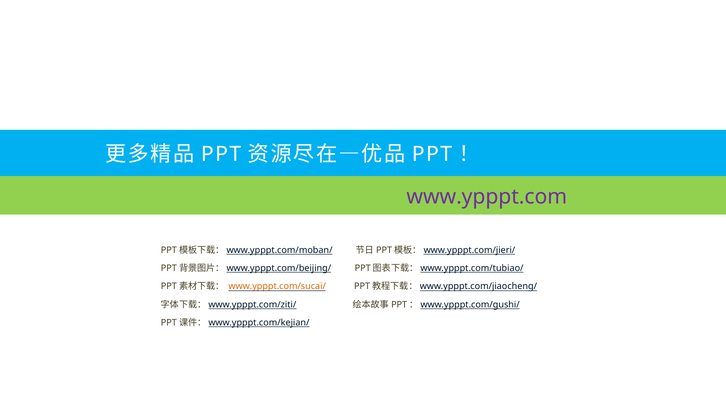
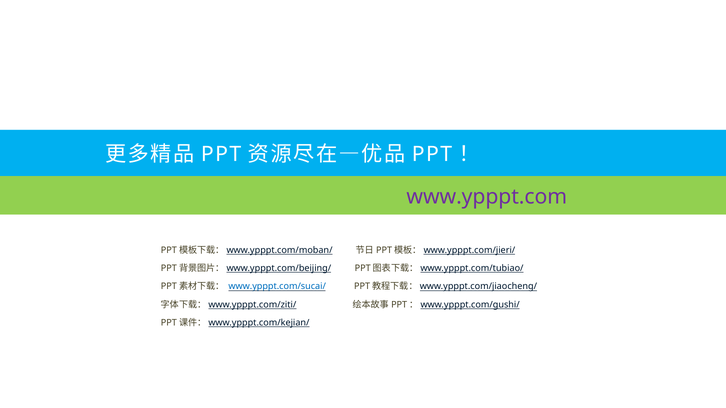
www.ypppt.com/sucai/ colour: orange -> blue
